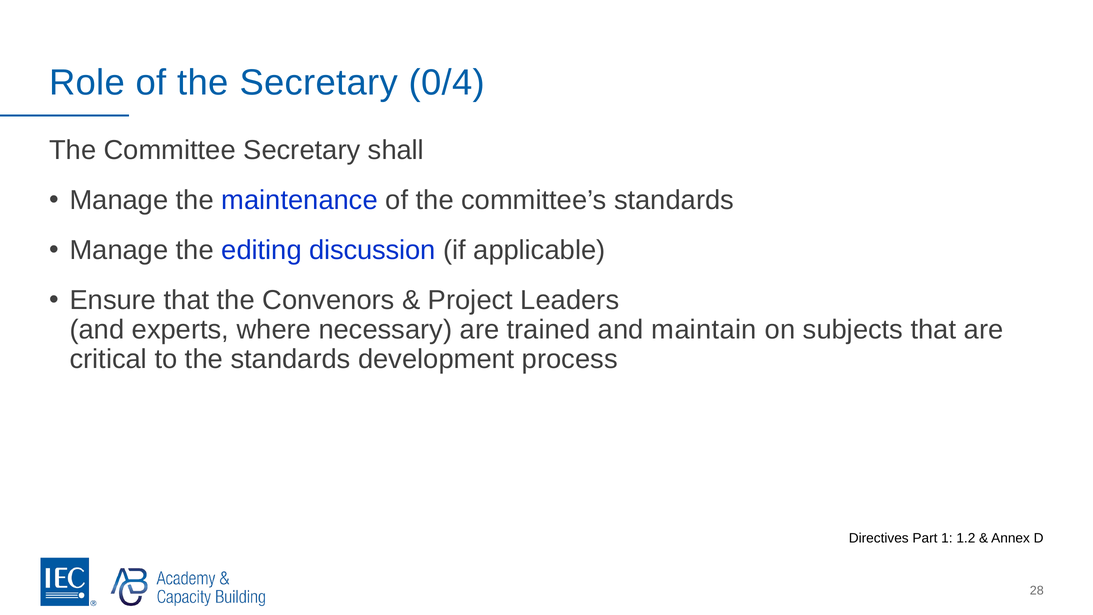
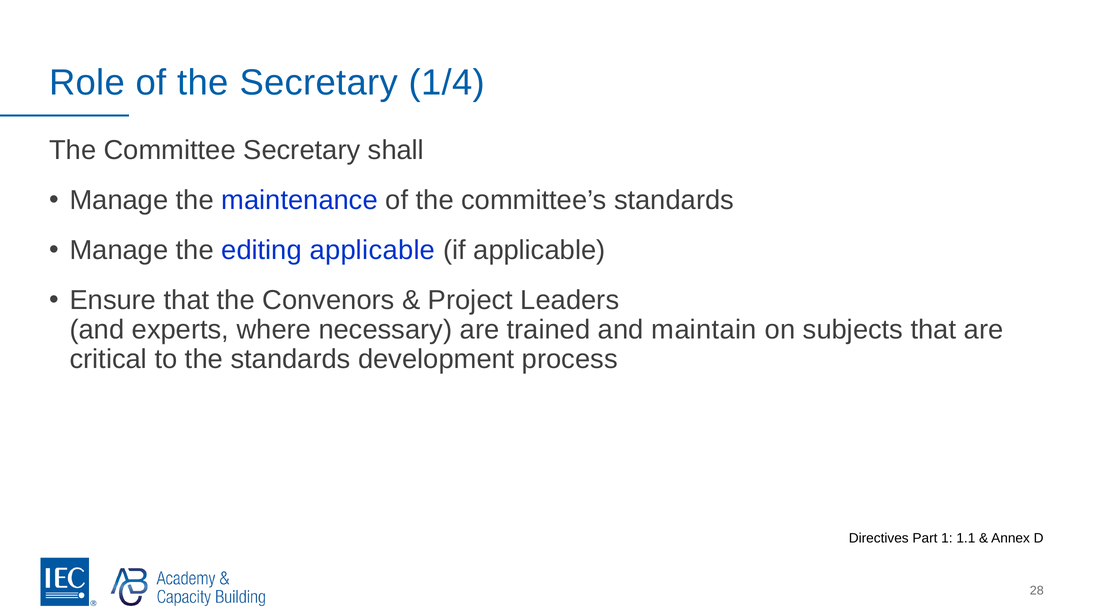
0/4: 0/4 -> 1/4
editing discussion: discussion -> applicable
1.2: 1.2 -> 1.1
